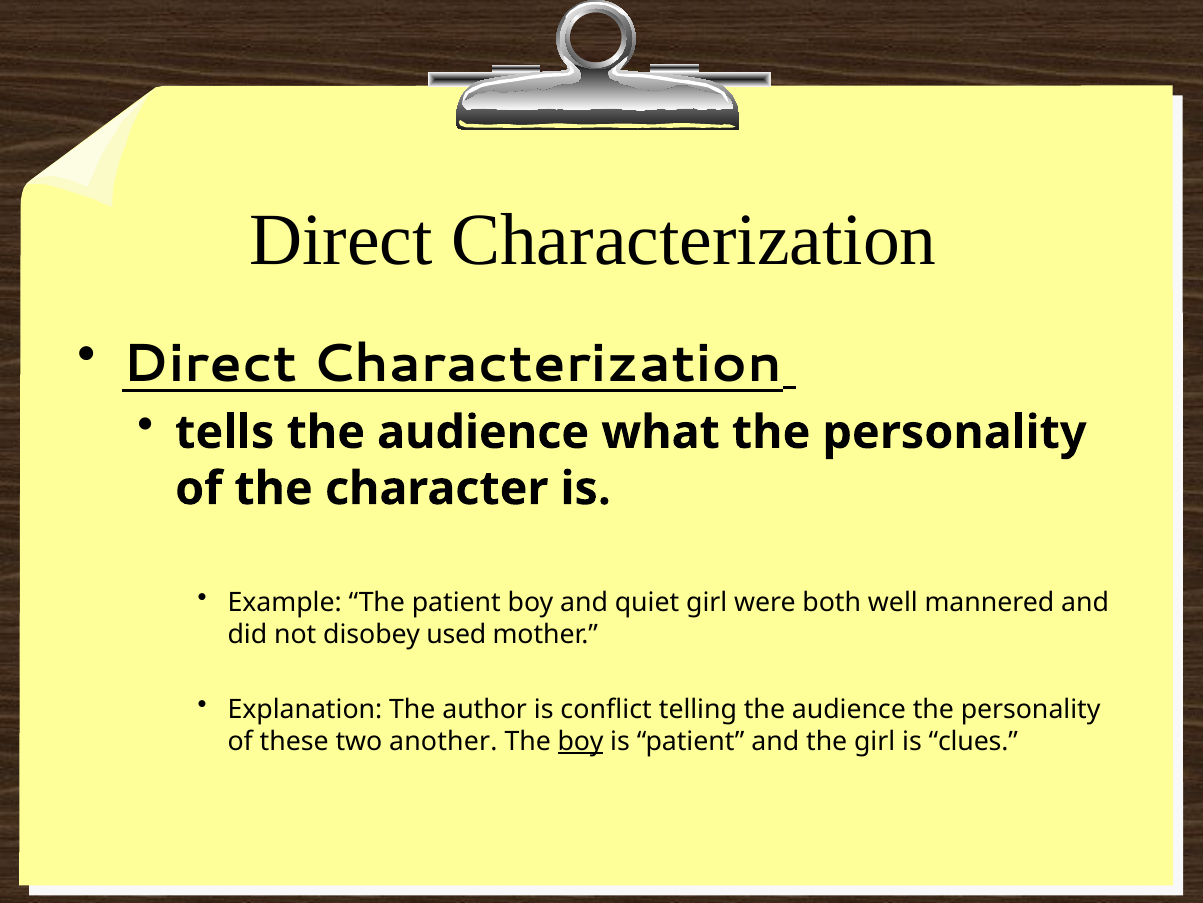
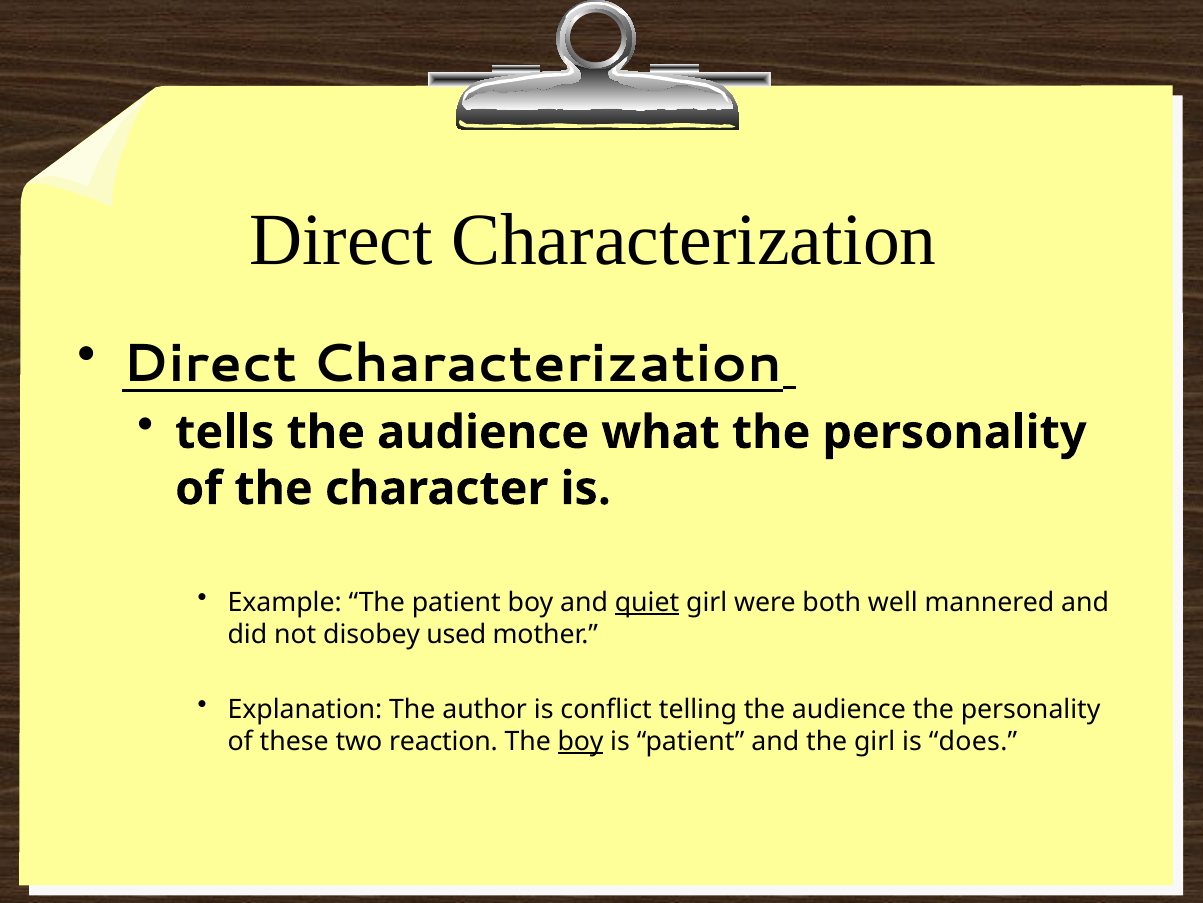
quiet underline: none -> present
another: another -> reaction
clues: clues -> does
